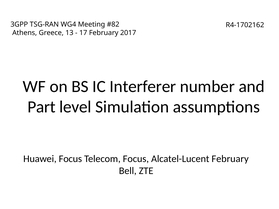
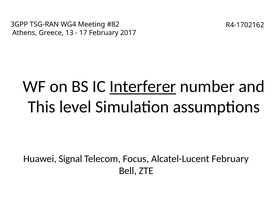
Interferer underline: none -> present
Part: Part -> This
Huawei Focus: Focus -> Signal
